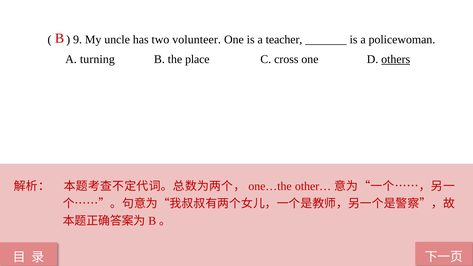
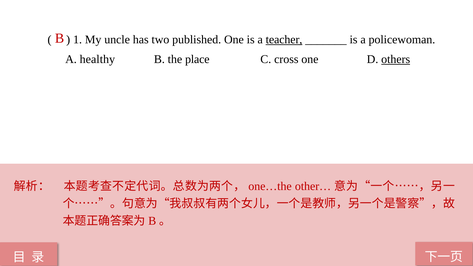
9: 9 -> 1
volunteer: volunteer -> published
teacher underline: none -> present
turning: turning -> healthy
